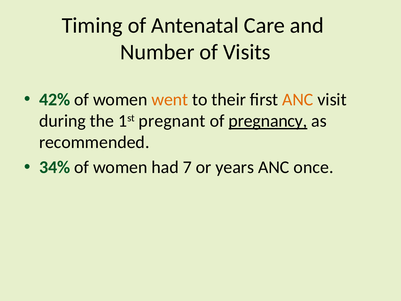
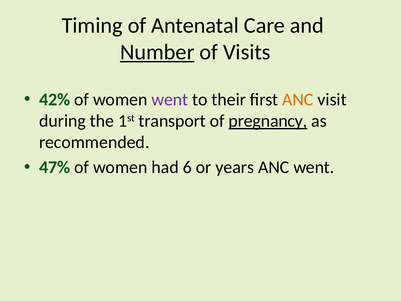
Number underline: none -> present
went at (170, 100) colour: orange -> purple
pregnant: pregnant -> transport
34%: 34% -> 47%
7: 7 -> 6
ANC once: once -> went
